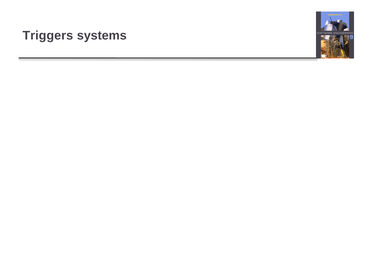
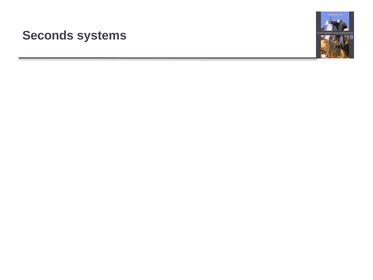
Triggers: Triggers -> Seconds
